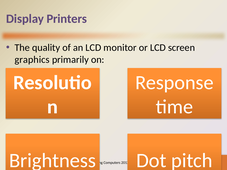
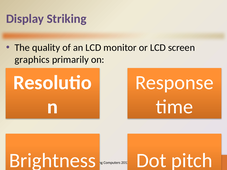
Printers: Printers -> Striking
